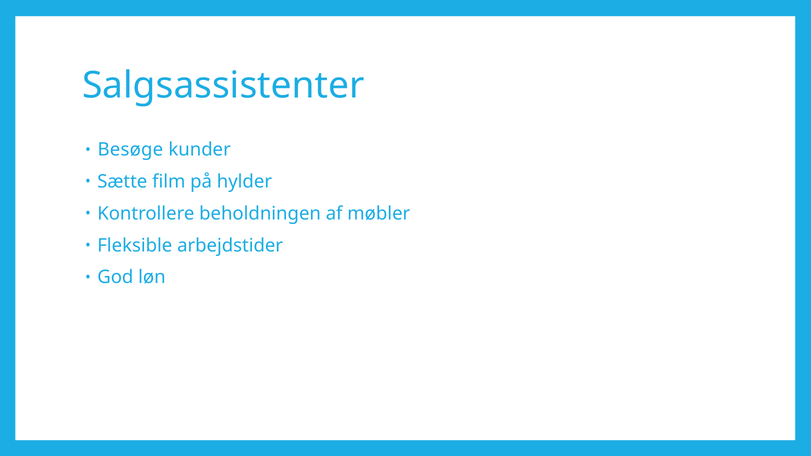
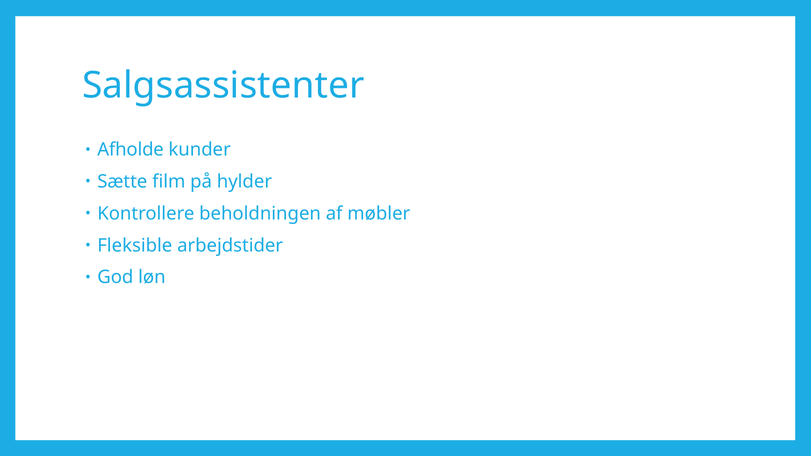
Besøge: Besøge -> Afholde
